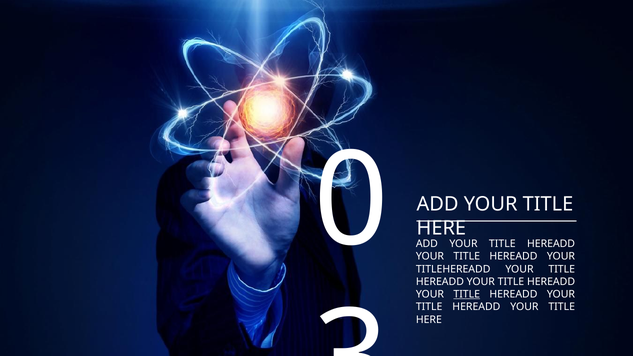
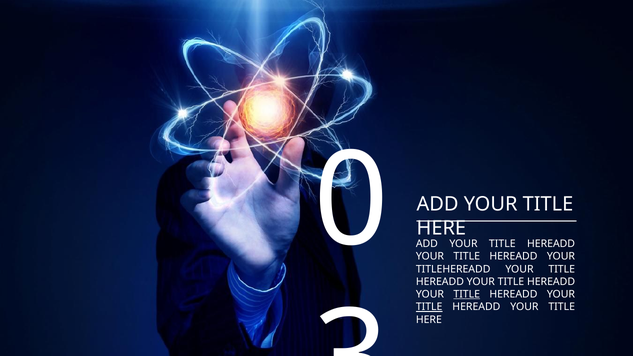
TITLE at (429, 307) underline: none -> present
